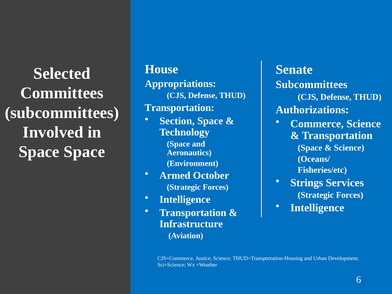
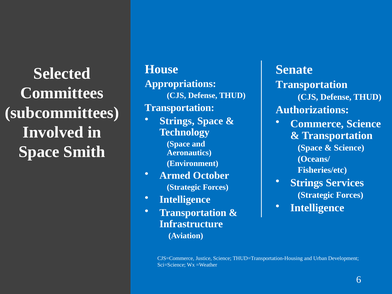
Subcommittees at (312, 85): Subcommittees -> Transportation
Section at (177, 121): Section -> Strings
Space Space: Space -> Smith
